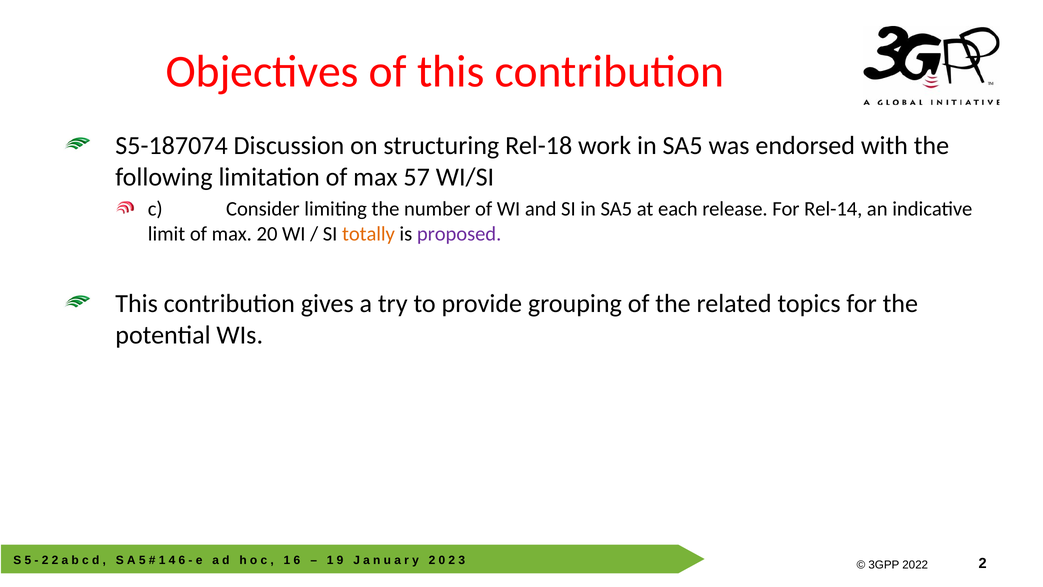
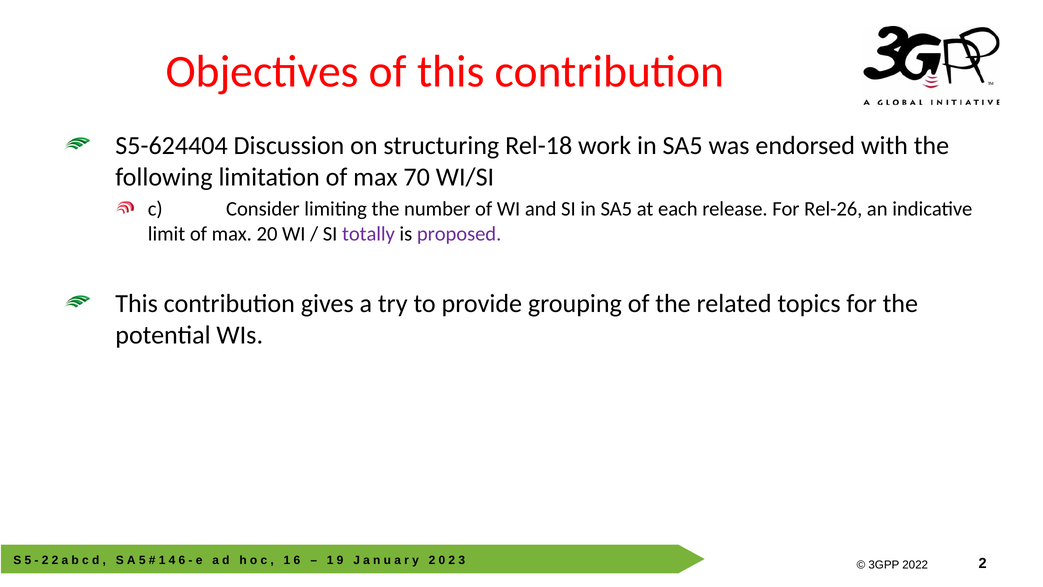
S5-187074: S5-187074 -> S5-624404
57: 57 -> 70
Rel-14: Rel-14 -> Rel-26
totally colour: orange -> purple
